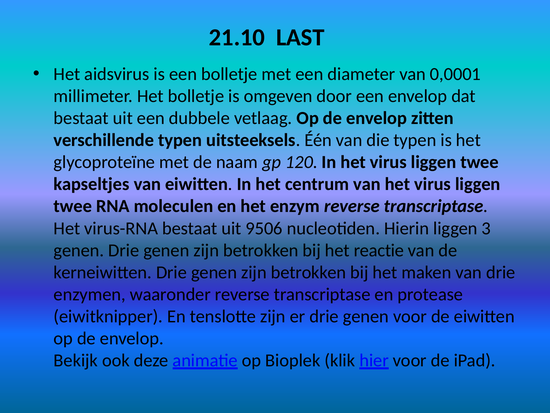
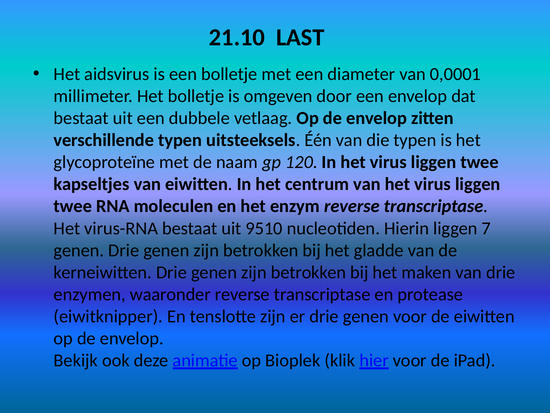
9506: 9506 -> 9510
3: 3 -> 7
reactie: reactie -> gladde
